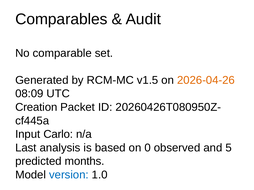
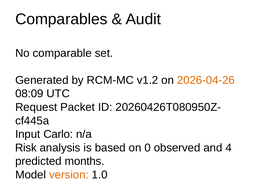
v1.5: v1.5 -> v1.2
Creation: Creation -> Request
Last: Last -> Risk
5: 5 -> 4
version colour: blue -> orange
